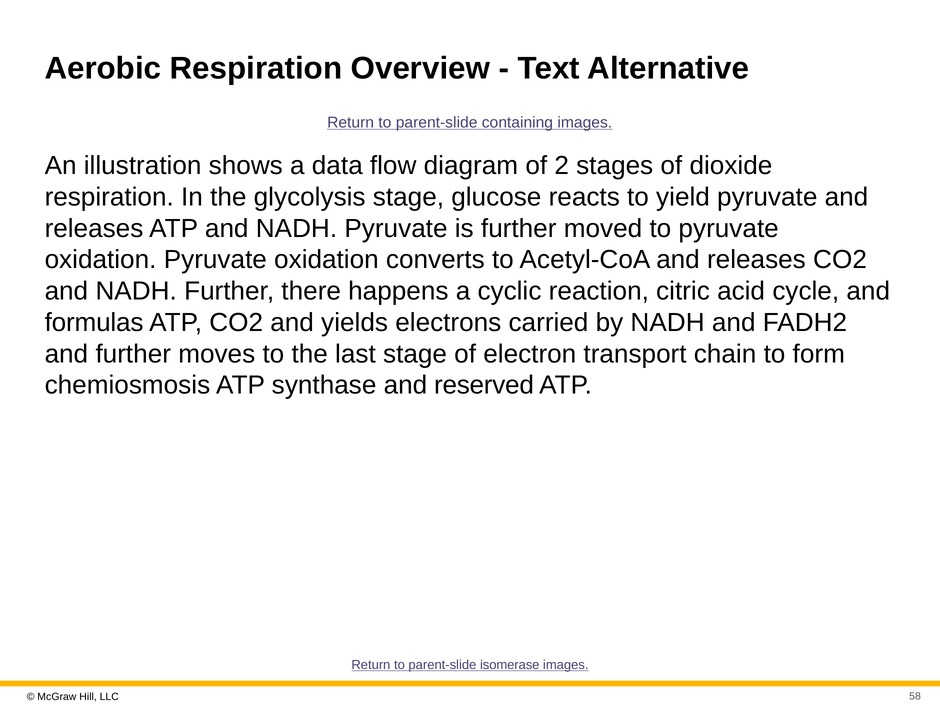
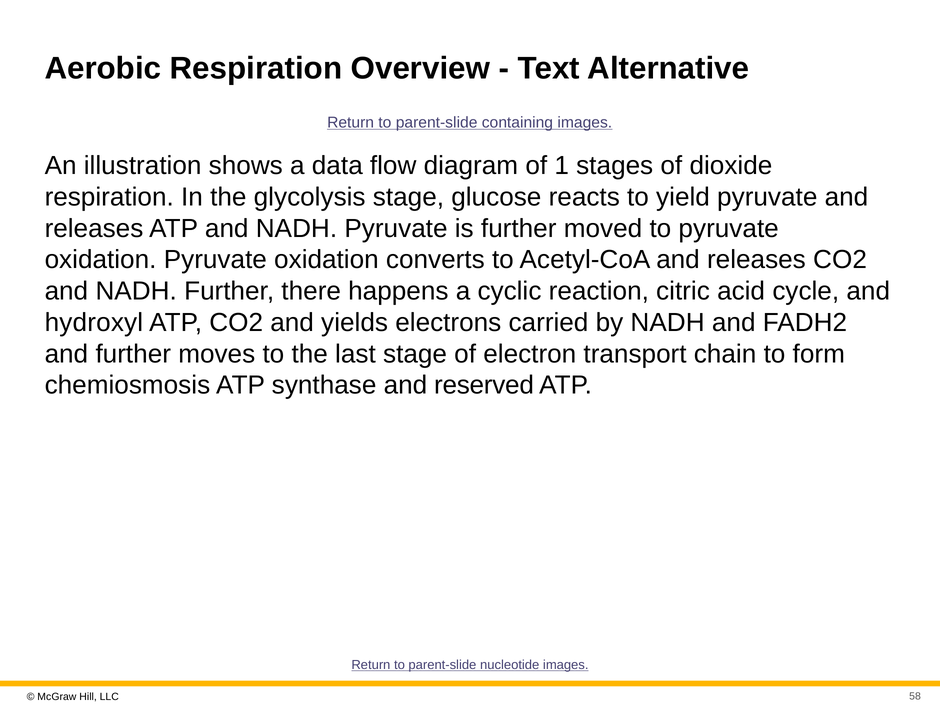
2: 2 -> 1
formulas: formulas -> hydroxyl
isomerase: isomerase -> nucleotide
